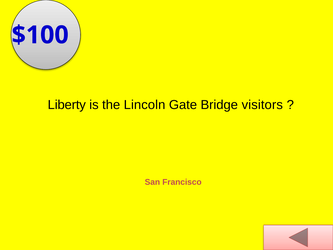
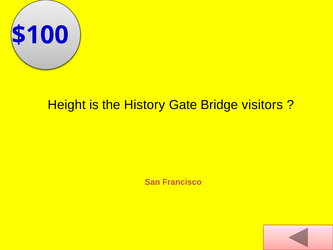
Liberty: Liberty -> Height
Lincoln: Lincoln -> History
